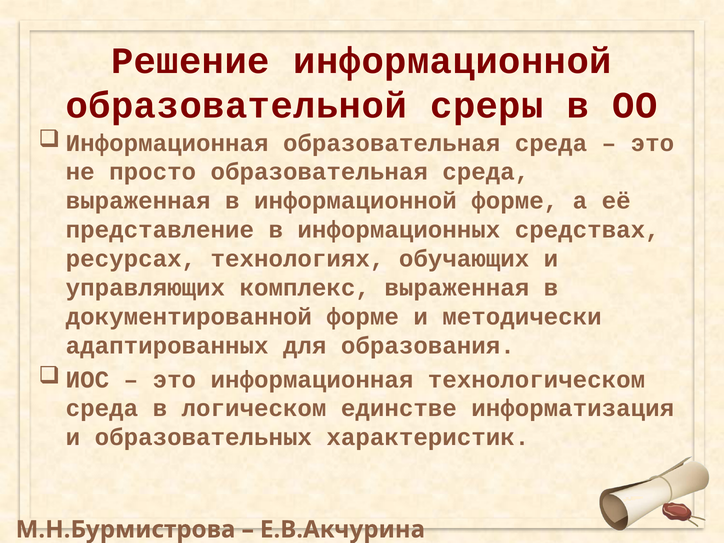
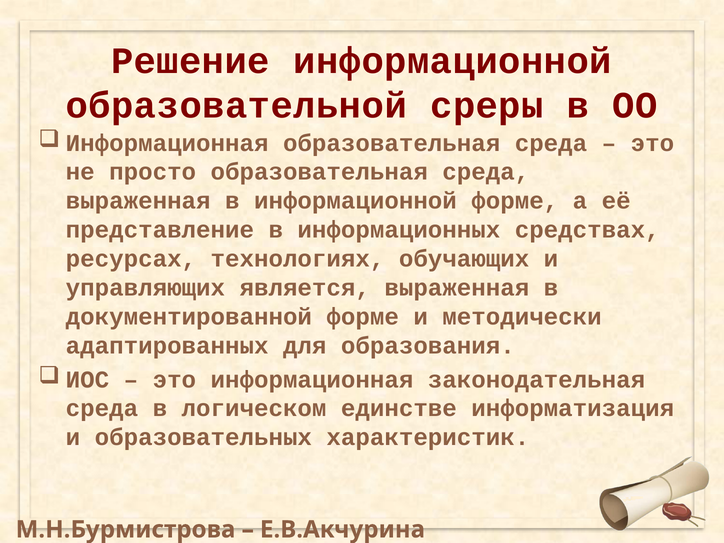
комплекс: комплекс -> является
технологическом: технологическом -> законодательная
